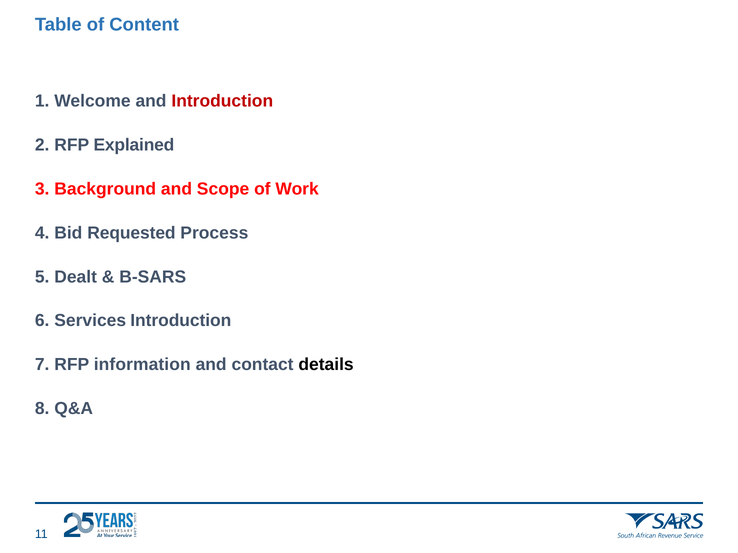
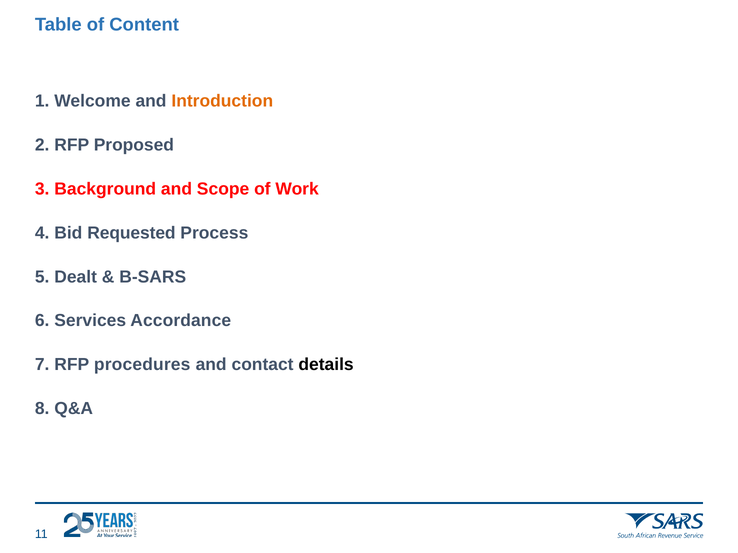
Introduction at (222, 101) colour: red -> orange
Explained: Explained -> Proposed
Services Introduction: Introduction -> Accordance
information: information -> procedures
